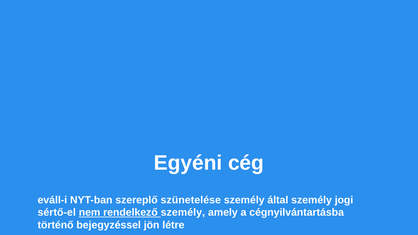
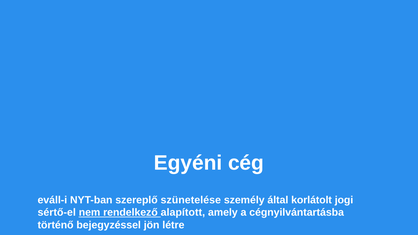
által személy: személy -> korlátolt
rendelkező személy: személy -> alapított
